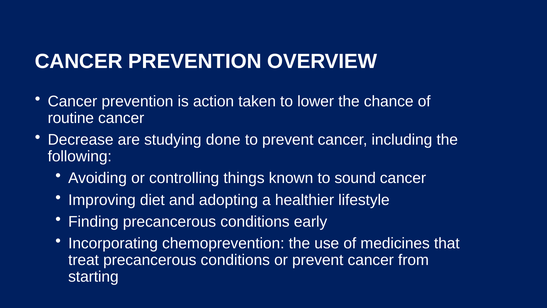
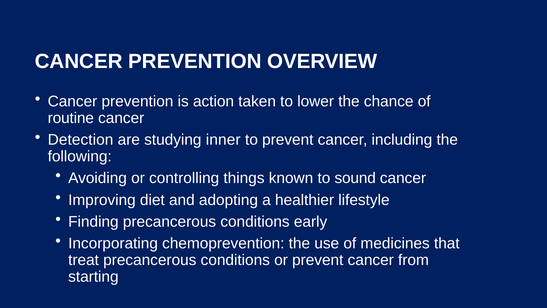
Decrease: Decrease -> Detection
done: done -> inner
